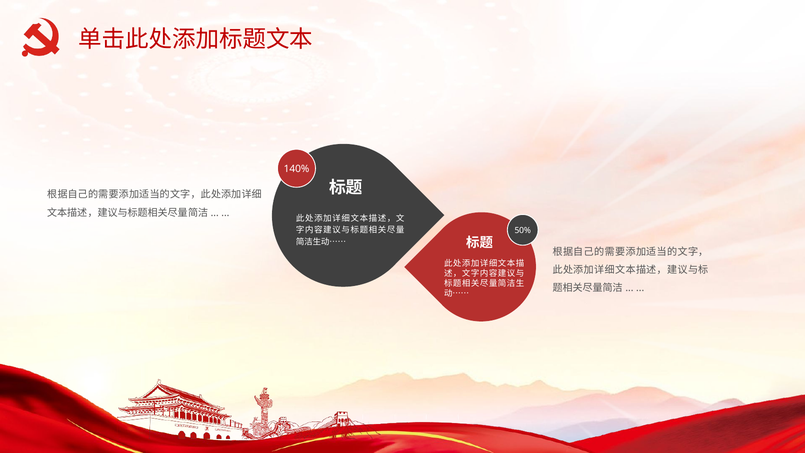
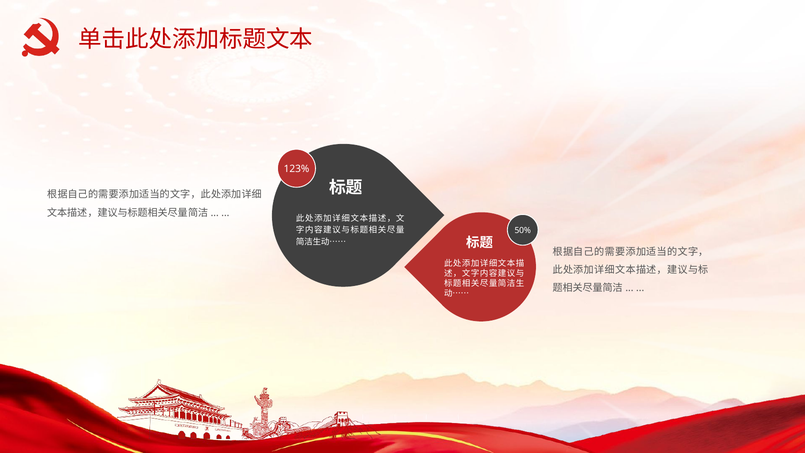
140%: 140% -> 123%
